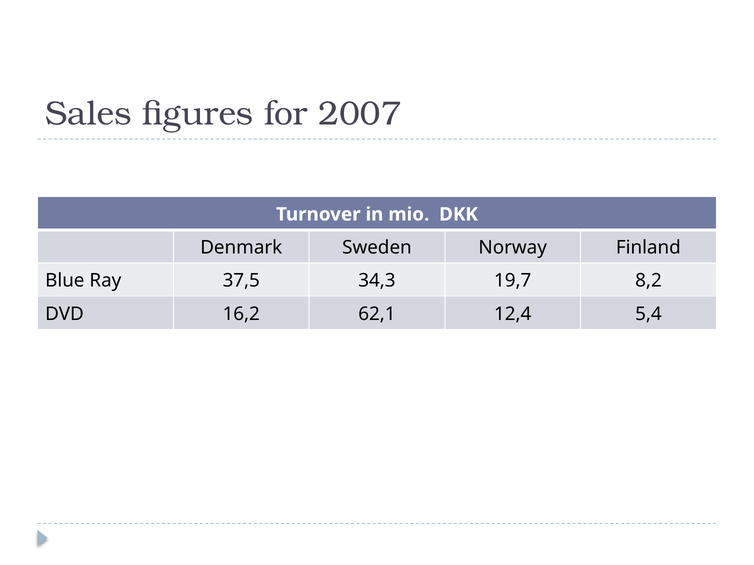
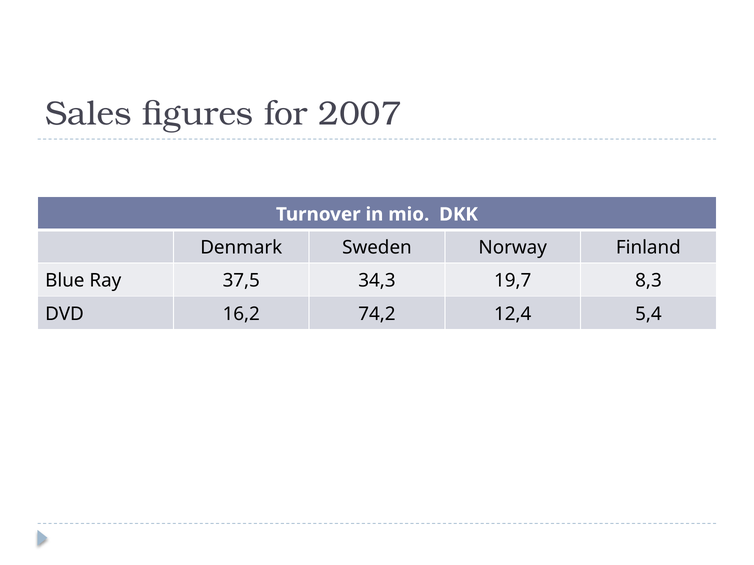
8,2: 8,2 -> 8,3
62,1: 62,1 -> 74,2
